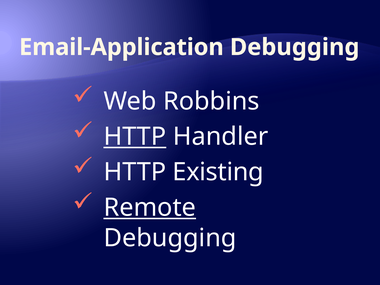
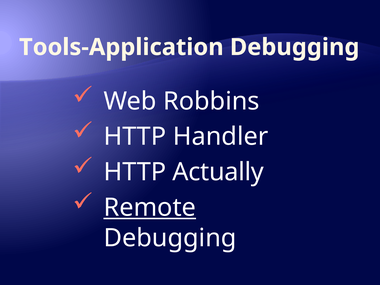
Email-Application: Email-Application -> Tools-Application
HTTP at (135, 137) underline: present -> none
Existing: Existing -> Actually
